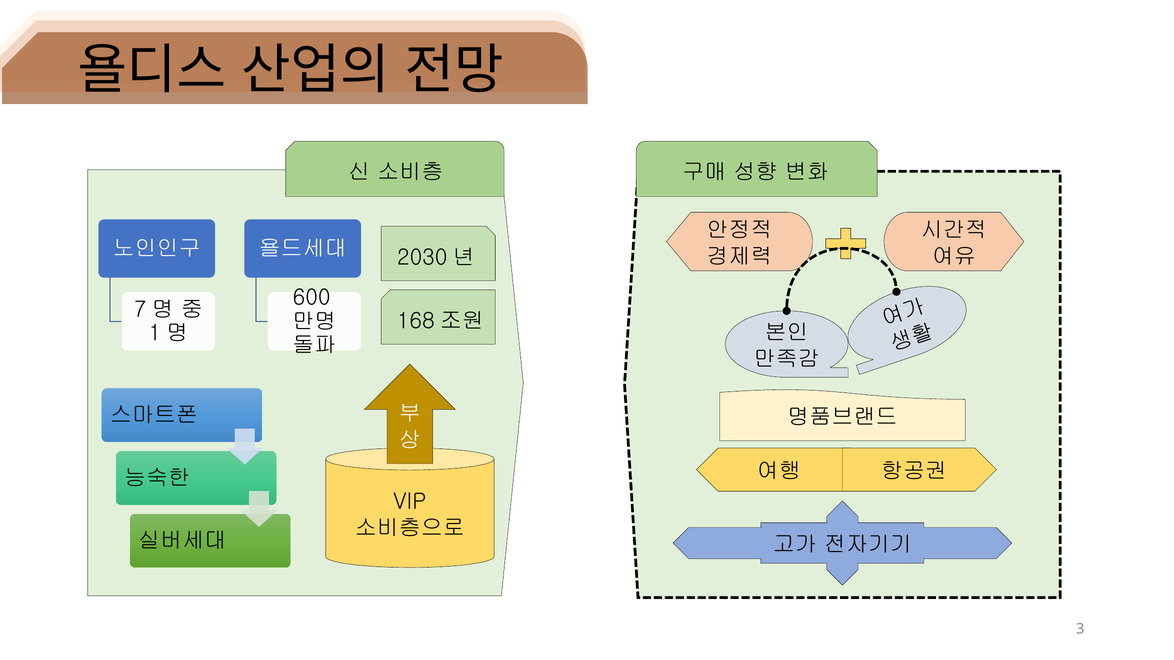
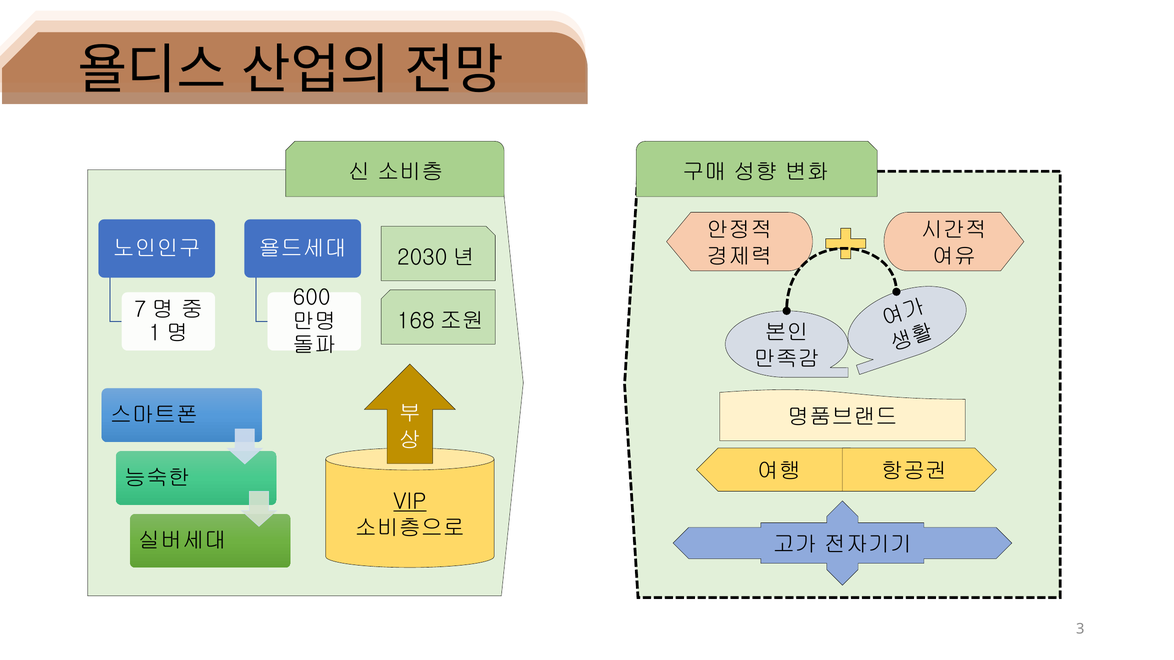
VIP underline: none -> present
